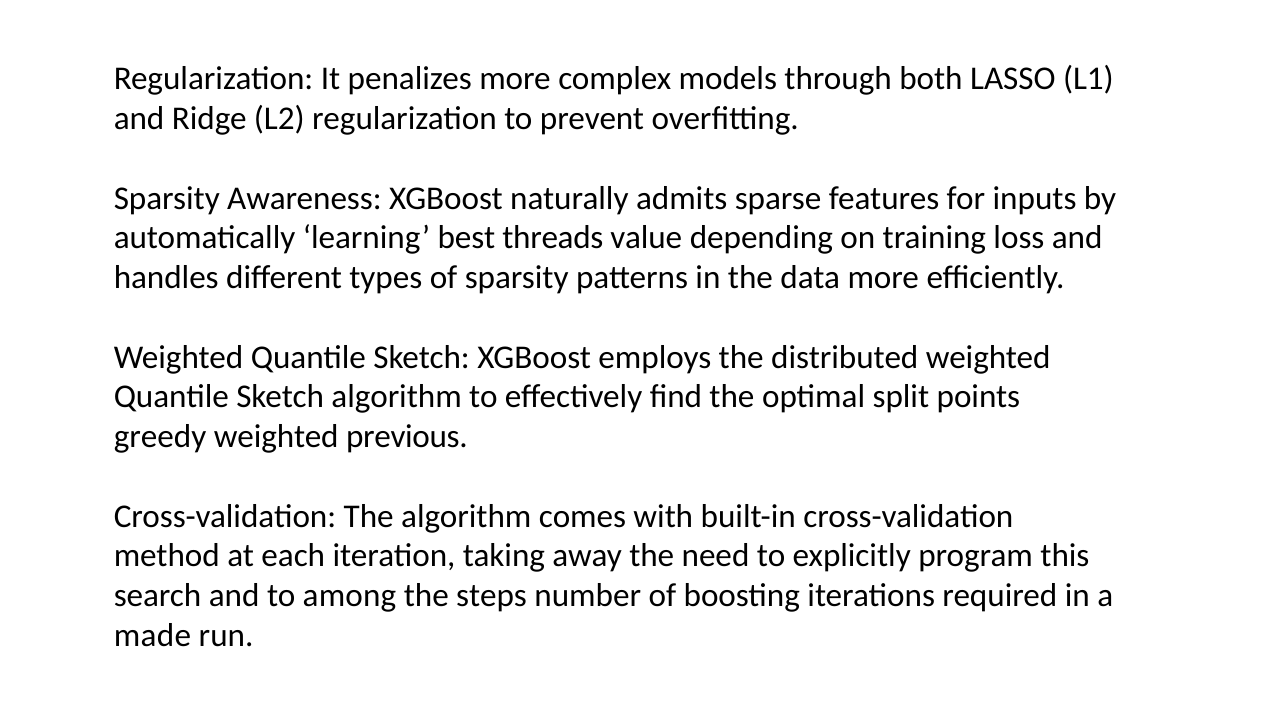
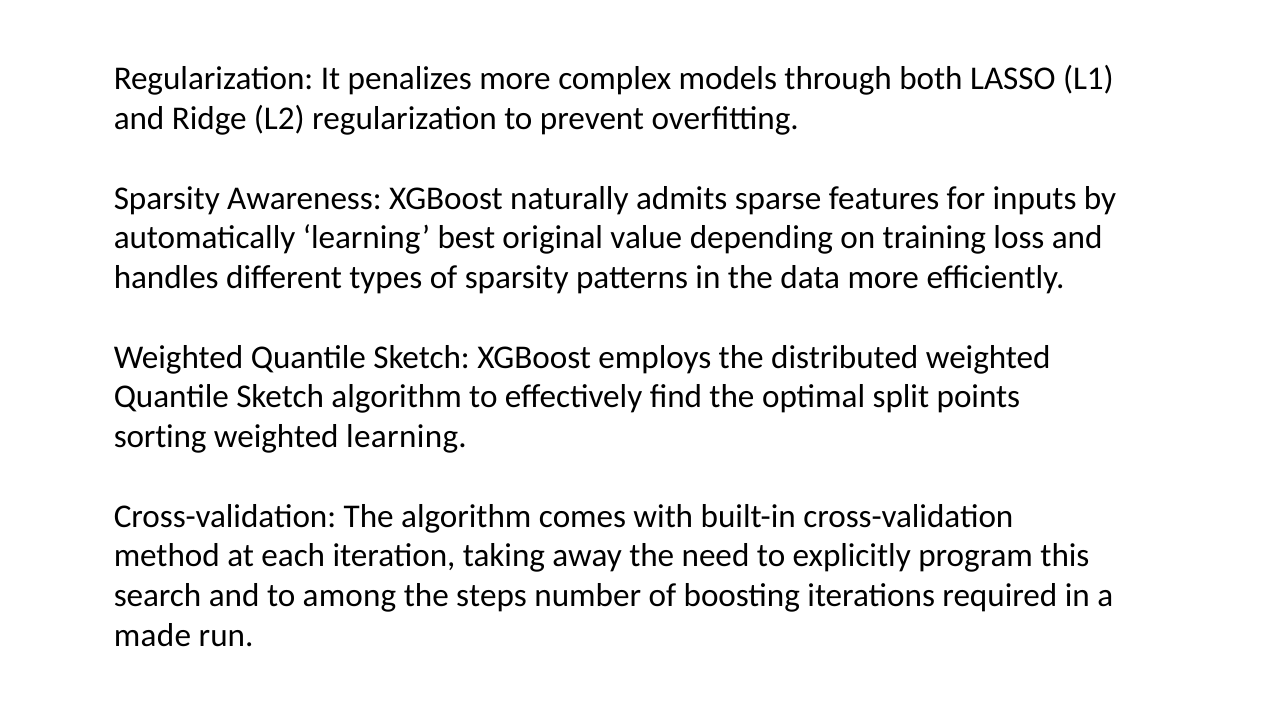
threads: threads -> original
greedy: greedy -> sorting
weighted previous: previous -> learning
